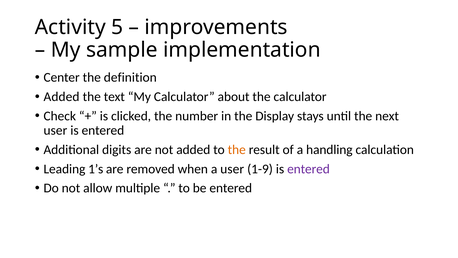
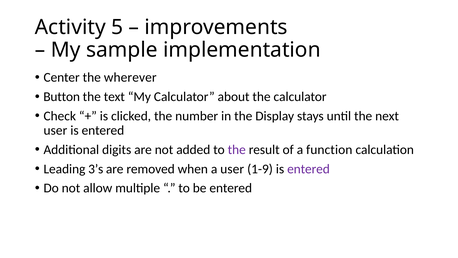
definition: definition -> wherever
Added at (62, 97): Added -> Button
the at (237, 149) colour: orange -> purple
handling: handling -> function
1’s: 1’s -> 3’s
